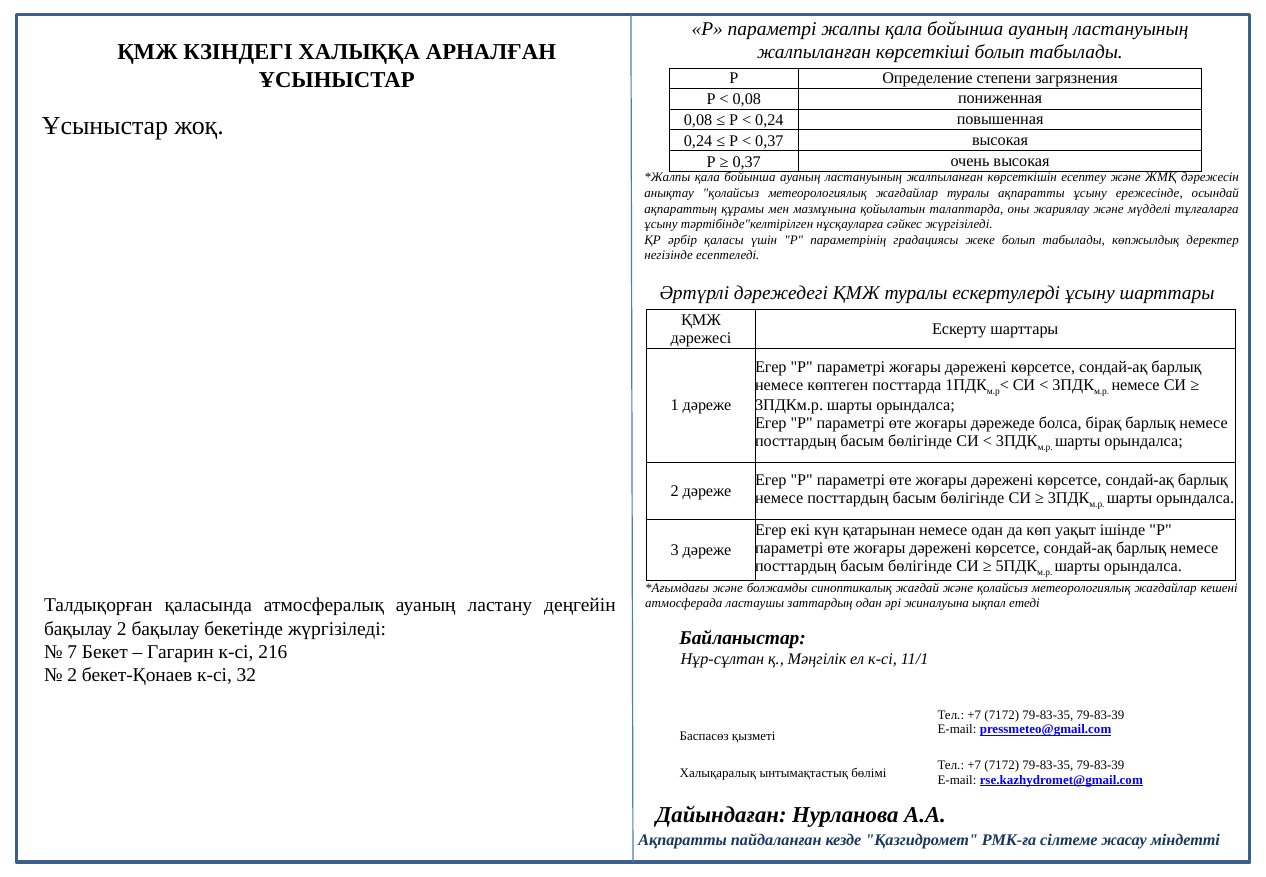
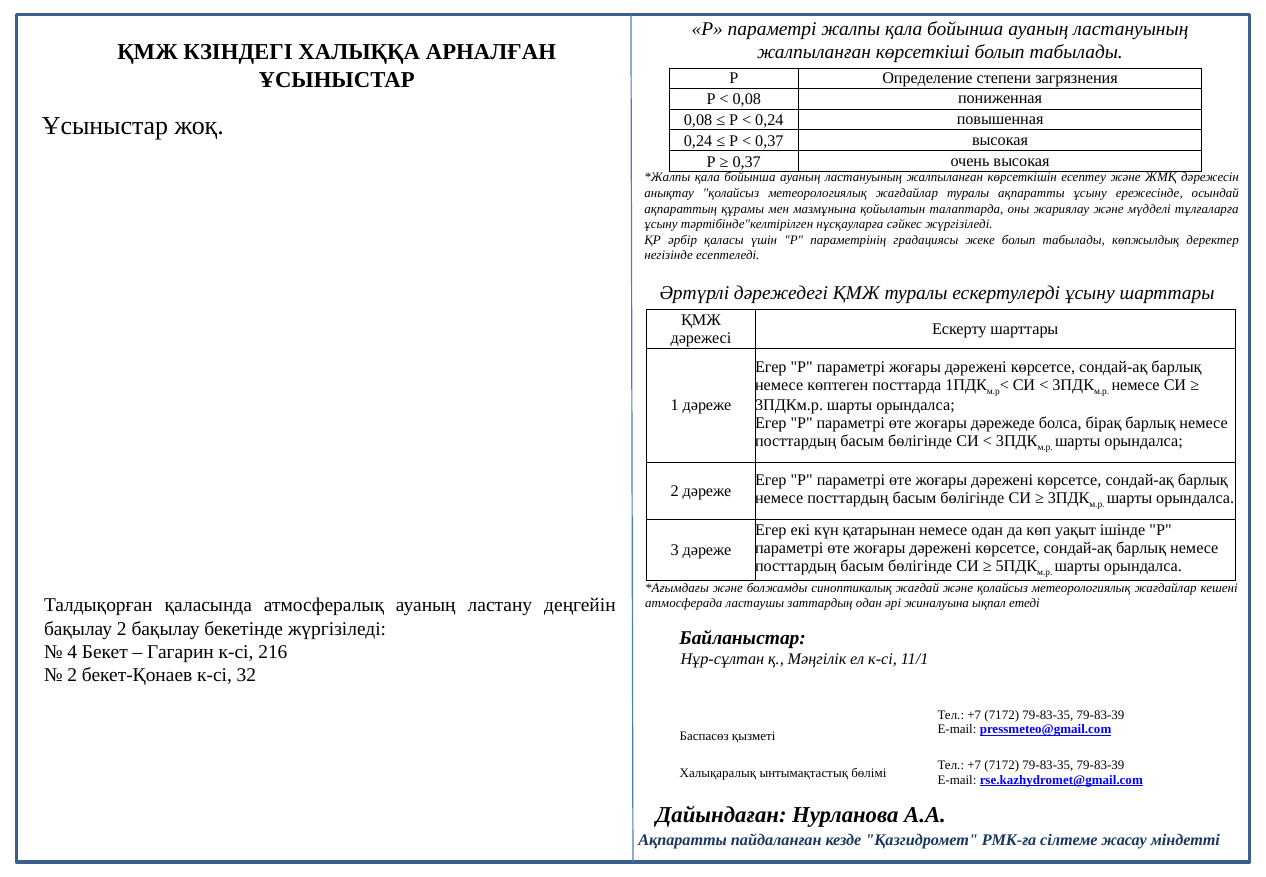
7: 7 -> 4
